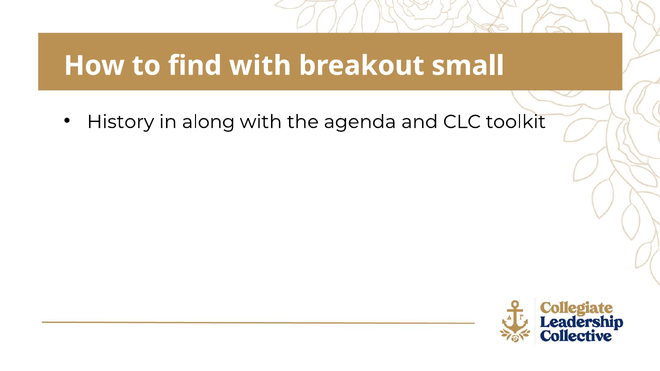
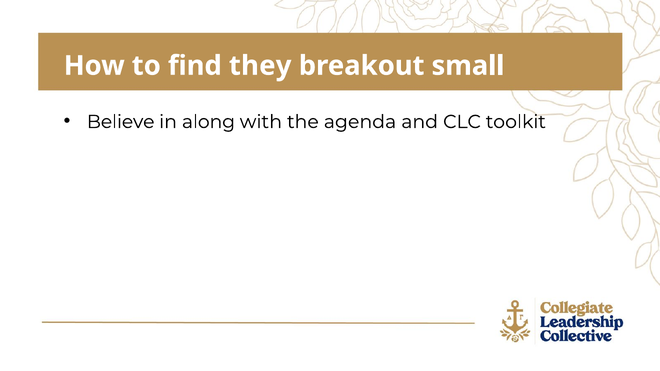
find with: with -> they
History: History -> Believe
